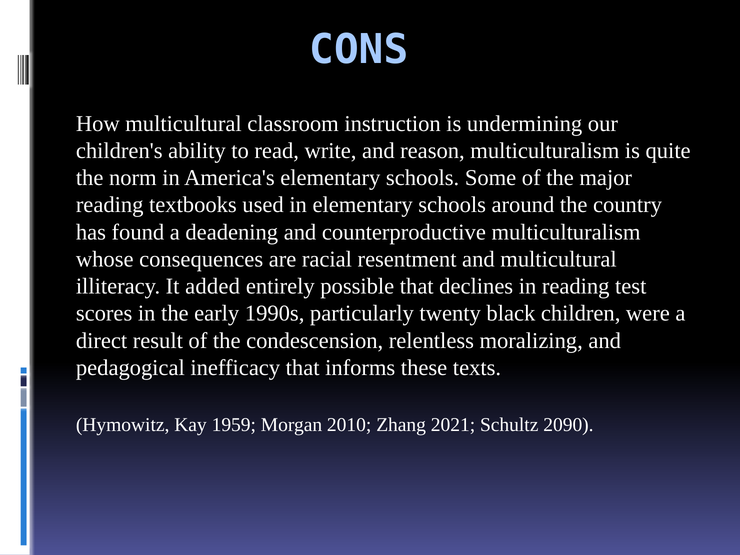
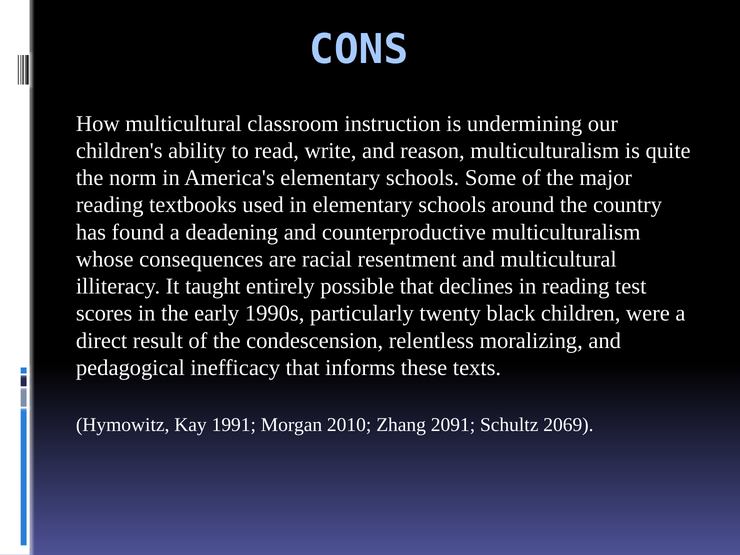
added: added -> taught
1959: 1959 -> 1991
2021: 2021 -> 2091
2090: 2090 -> 2069
